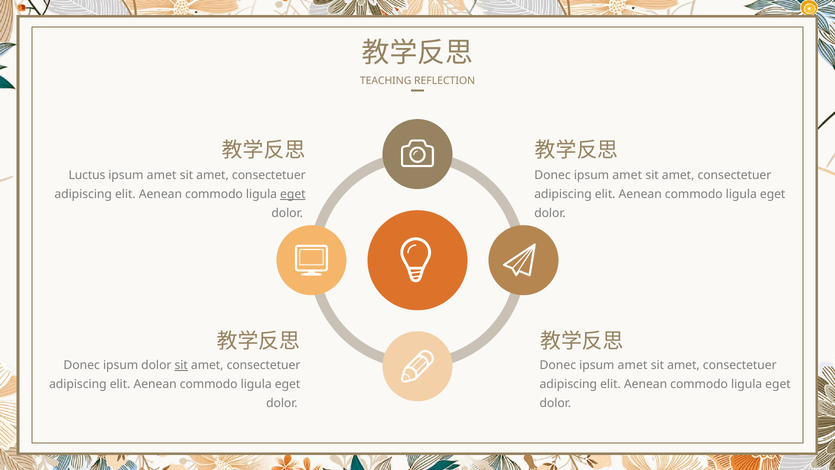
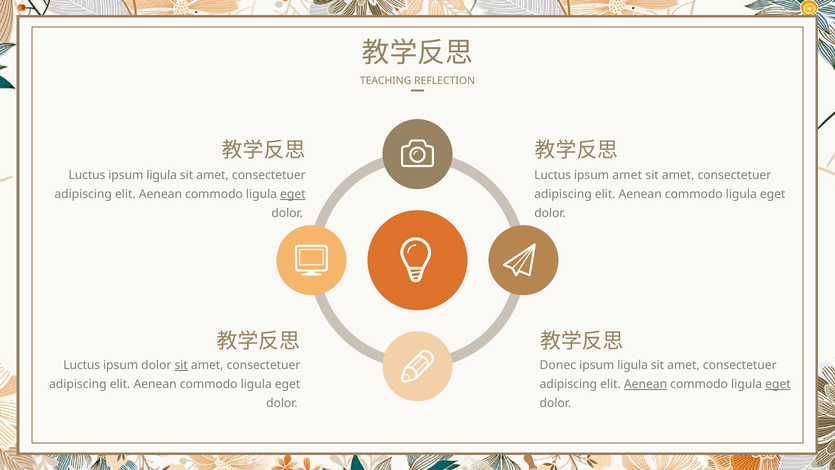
amet at (162, 175): amet -> ligula
Donec at (553, 175): Donec -> Luctus
Donec at (82, 365): Donec -> Luctus
amet at (633, 365): amet -> ligula
Aenean at (646, 384) underline: none -> present
eget at (778, 384) underline: none -> present
